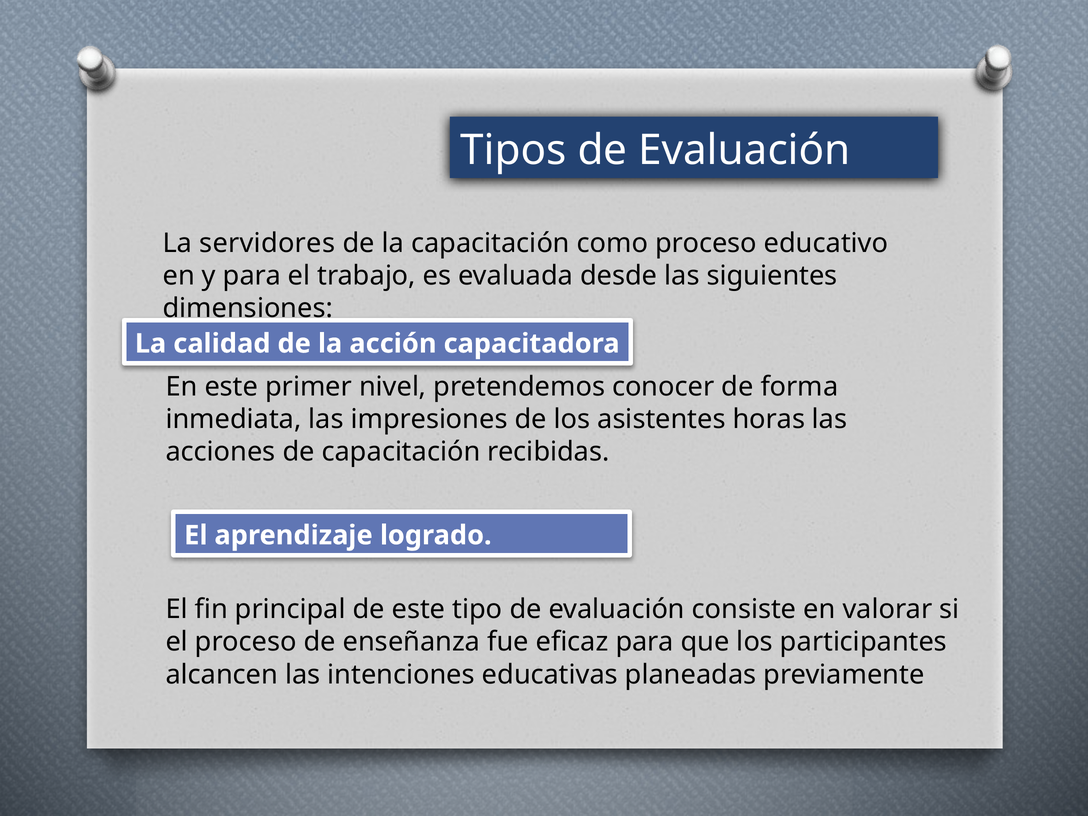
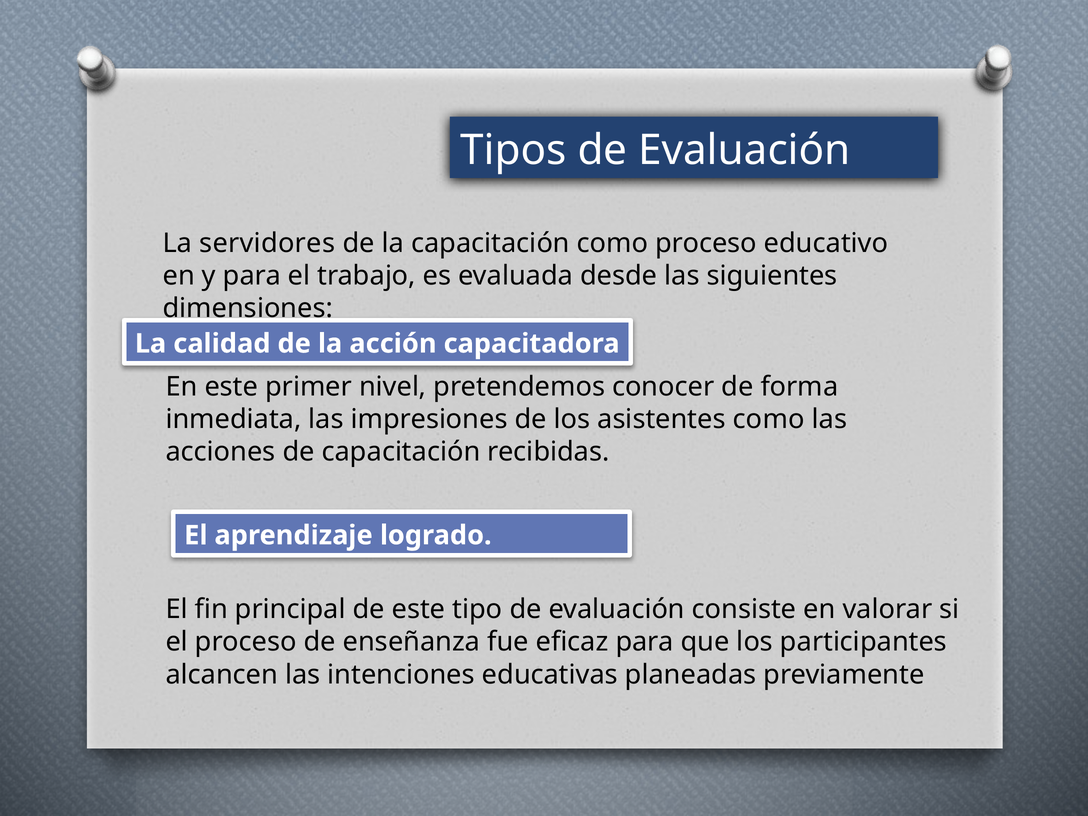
asistentes horas: horas -> como
